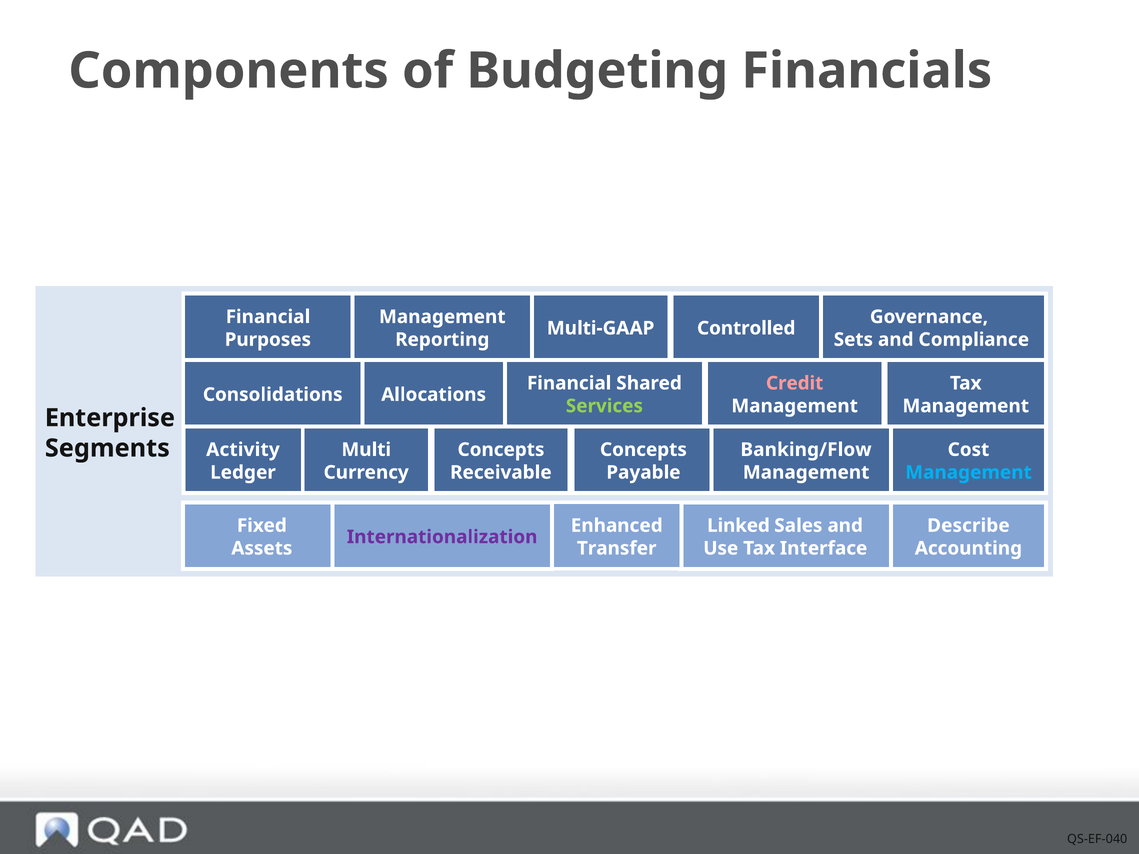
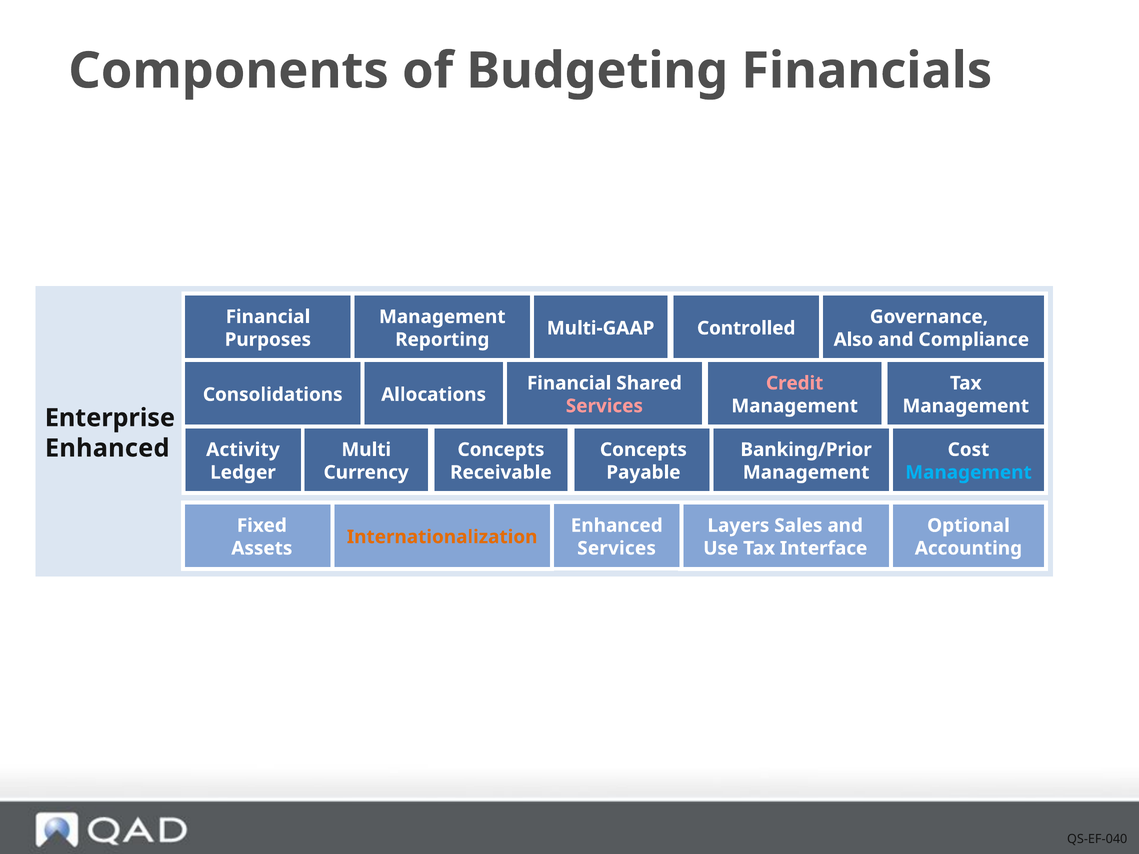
Sets: Sets -> Also
Services at (604, 406) colour: light green -> pink
Segments at (107, 448): Segments -> Enhanced
Banking/Flow: Banking/Flow -> Banking/Prior
Linked: Linked -> Layers
Describe: Describe -> Optional
Internationalization colour: purple -> orange
Transfer at (617, 548): Transfer -> Services
